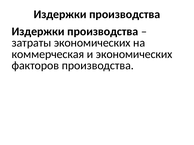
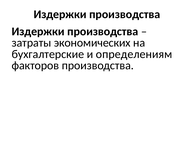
коммерческая: коммерческая -> бухгалтерские
и экономических: экономических -> определениям
